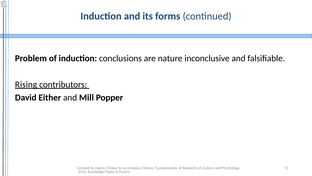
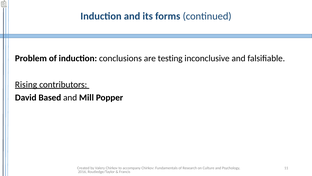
nature: nature -> testing
Either: Either -> Based
